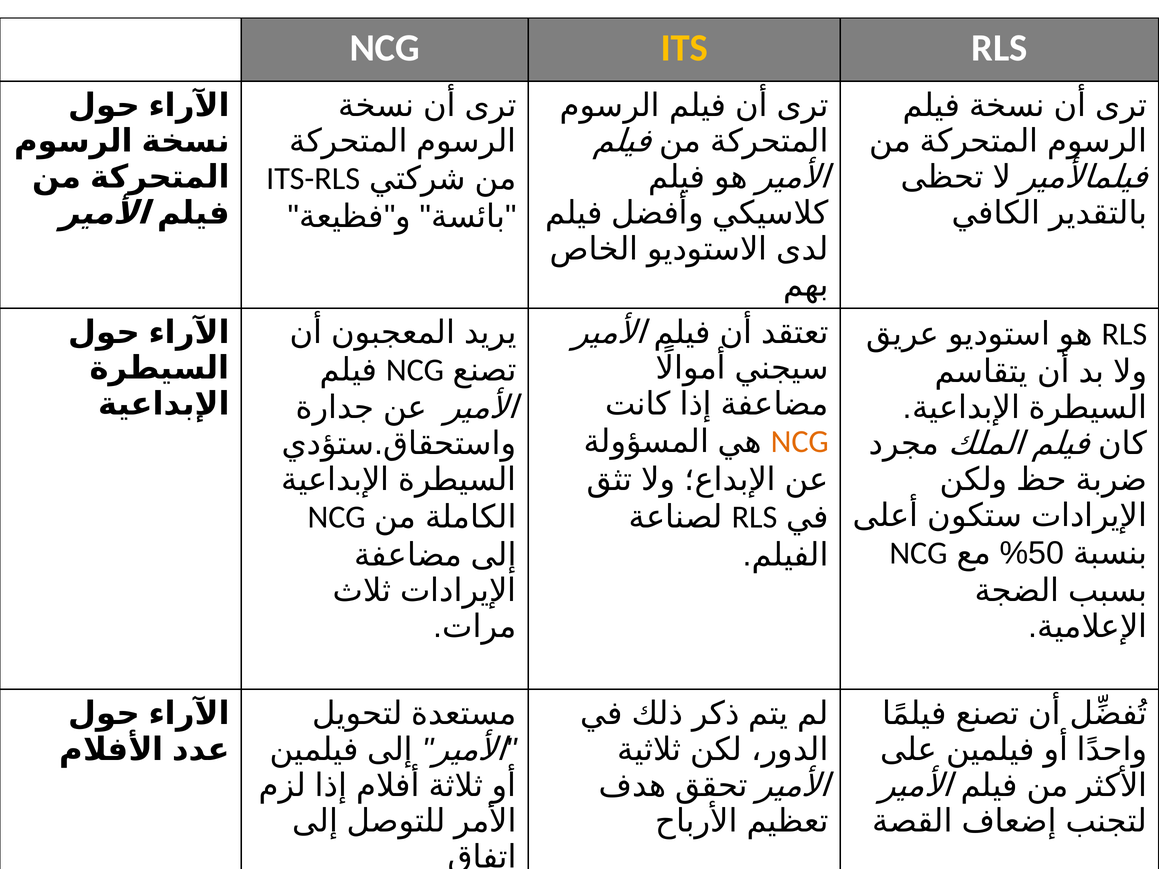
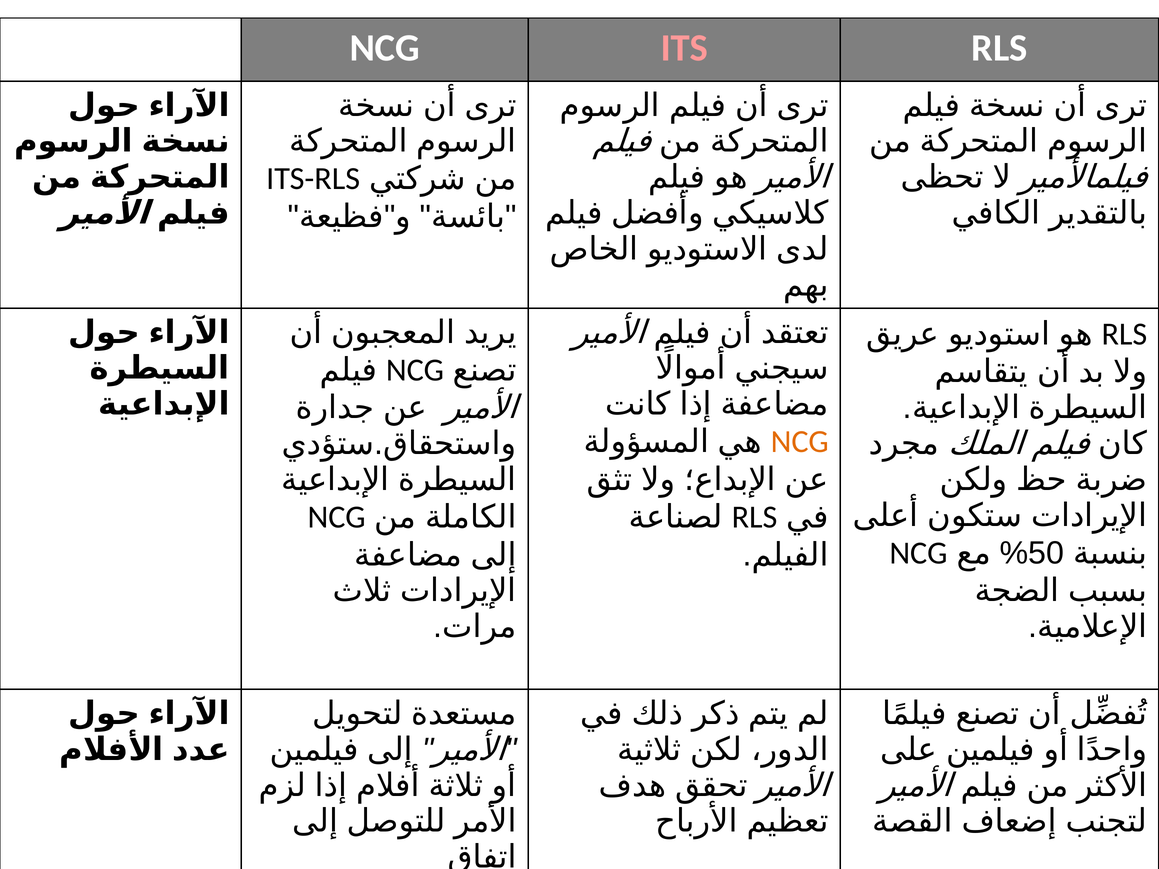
ITS colour: yellow -> pink
